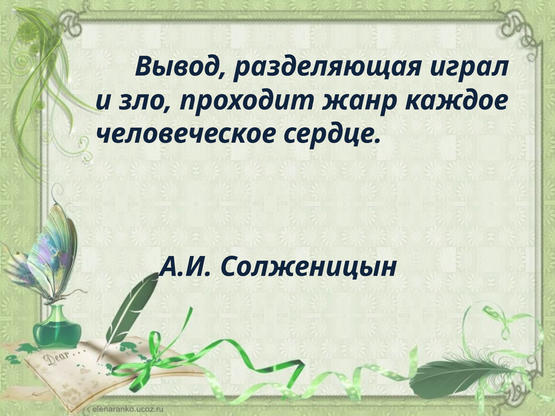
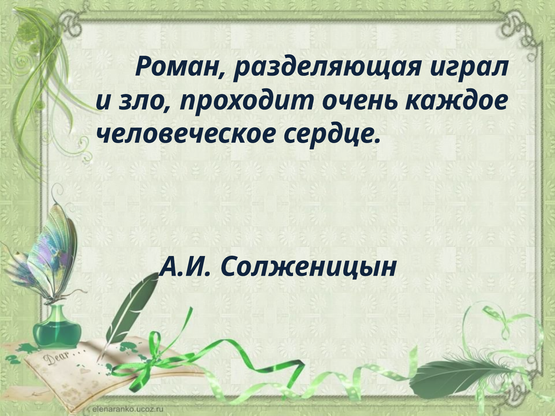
Вывод: Вывод -> Роман
жанр: жанр -> очень
